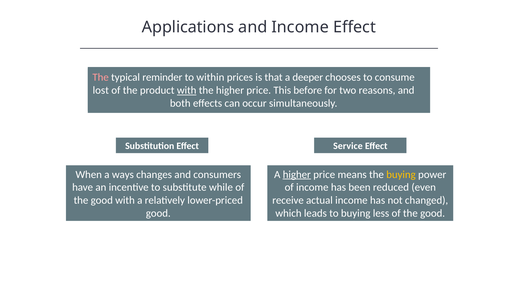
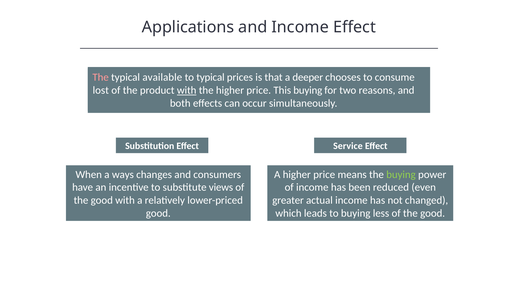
reminder: reminder -> available
to within: within -> typical
This before: before -> buying
higher at (297, 175) underline: present -> none
buying at (401, 175) colour: yellow -> light green
while: while -> views
receive: receive -> greater
